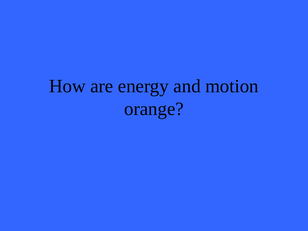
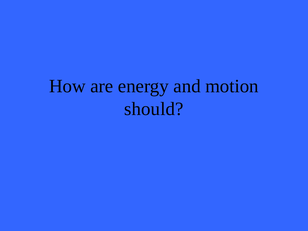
orange: orange -> should
